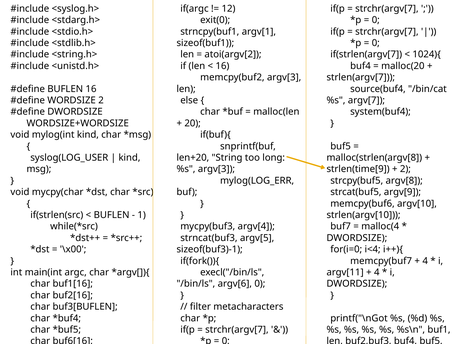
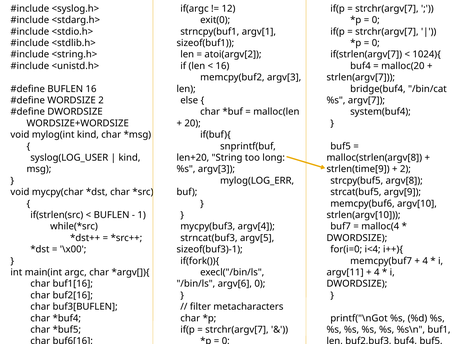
source(buf4: source(buf4 -> bridge(buf4
